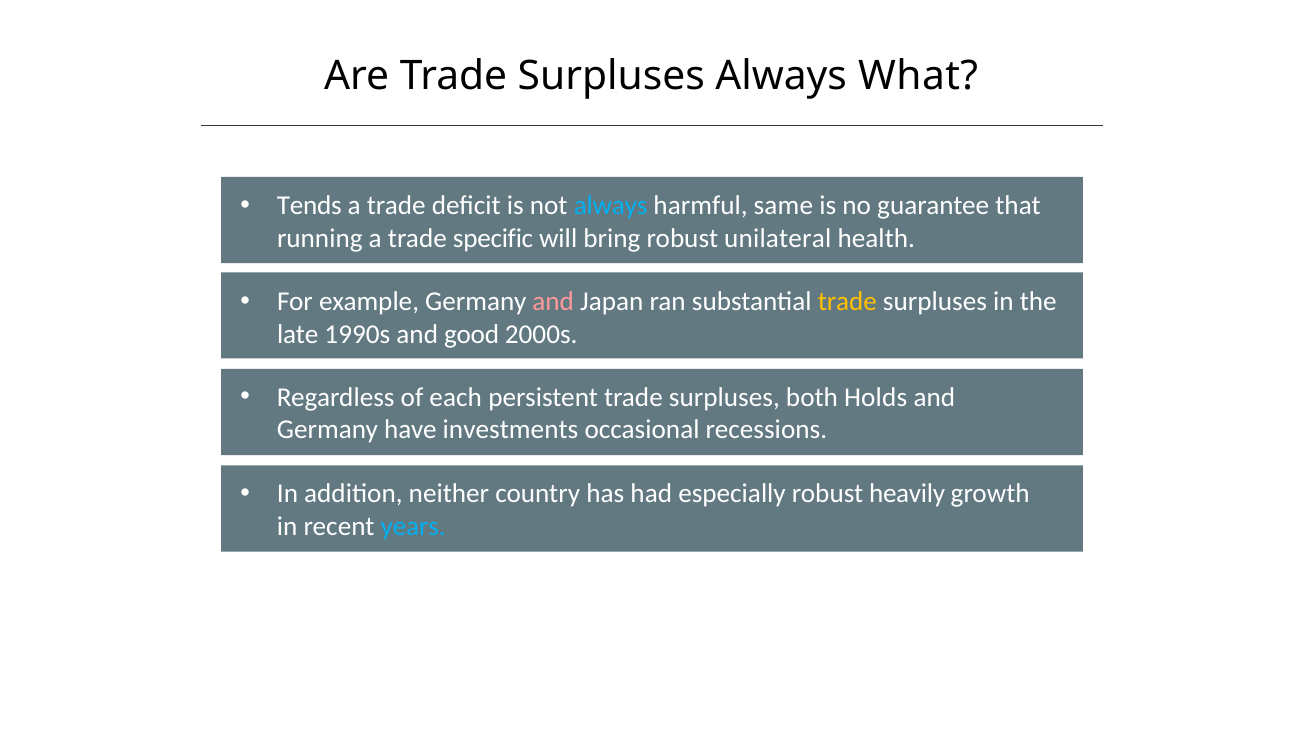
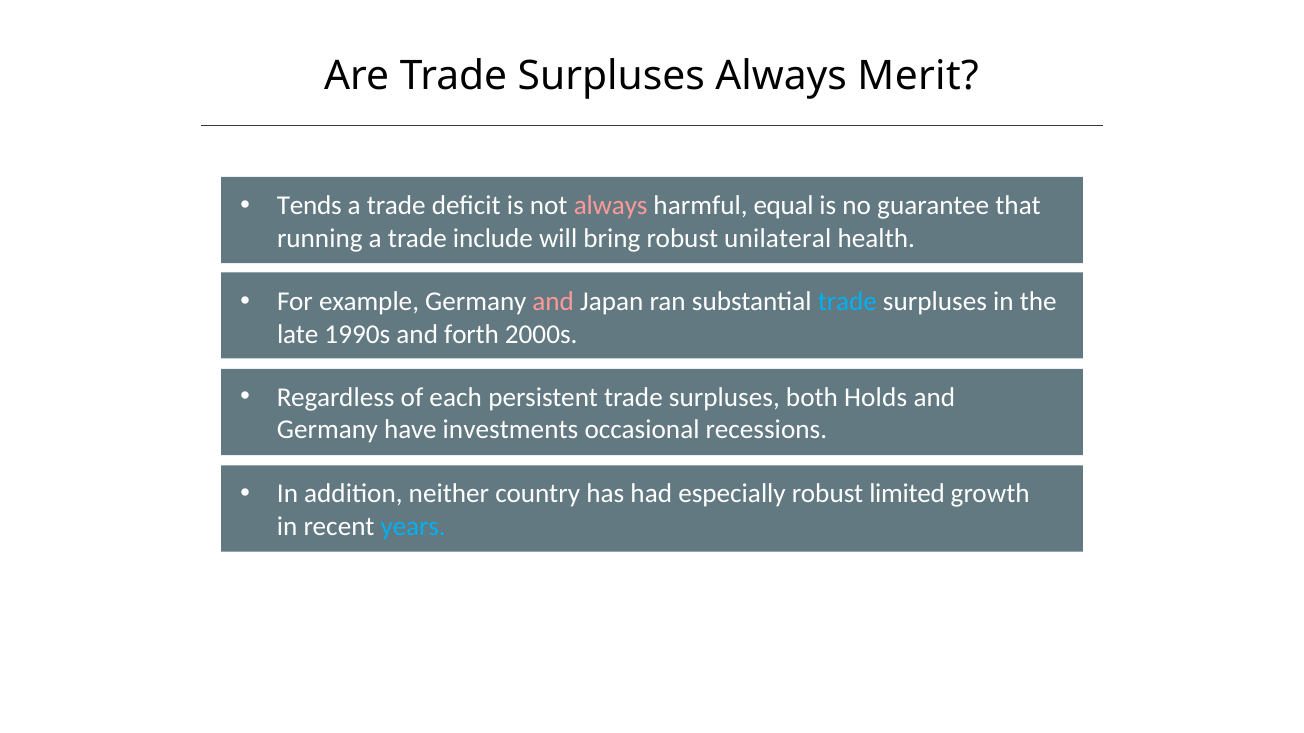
What: What -> Merit
always at (611, 206) colour: light blue -> pink
same: same -> equal
specific: specific -> include
trade at (847, 302) colour: yellow -> light blue
good: good -> forth
heavily: heavily -> limited
